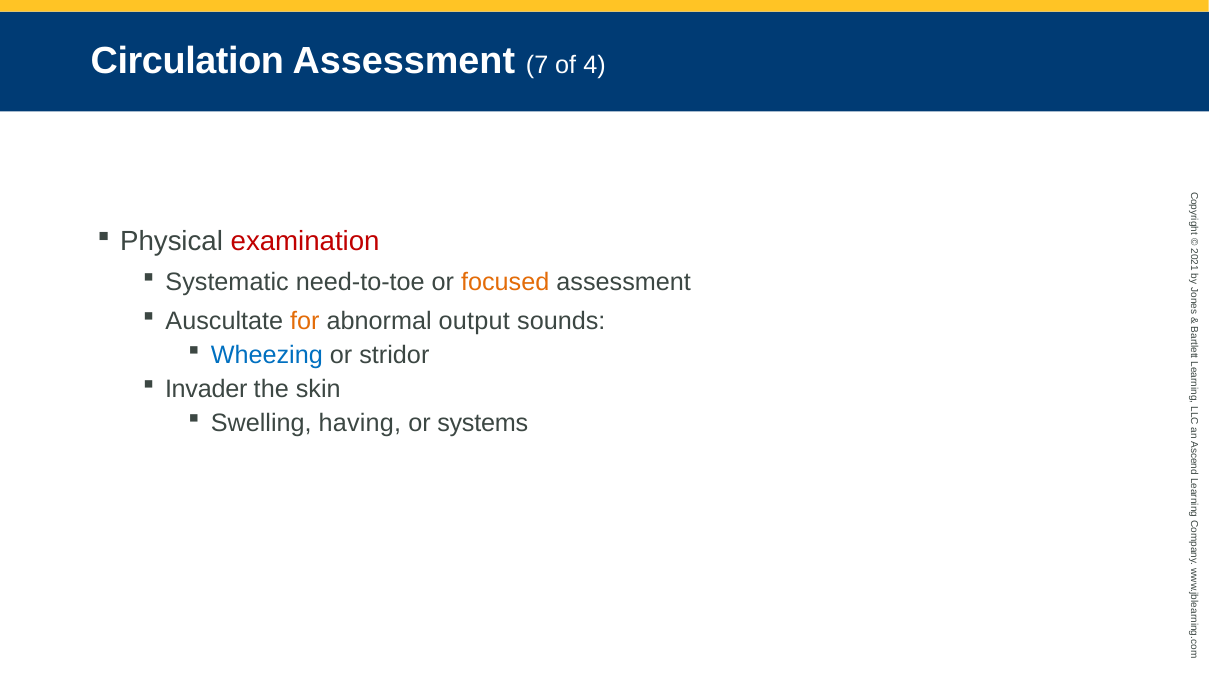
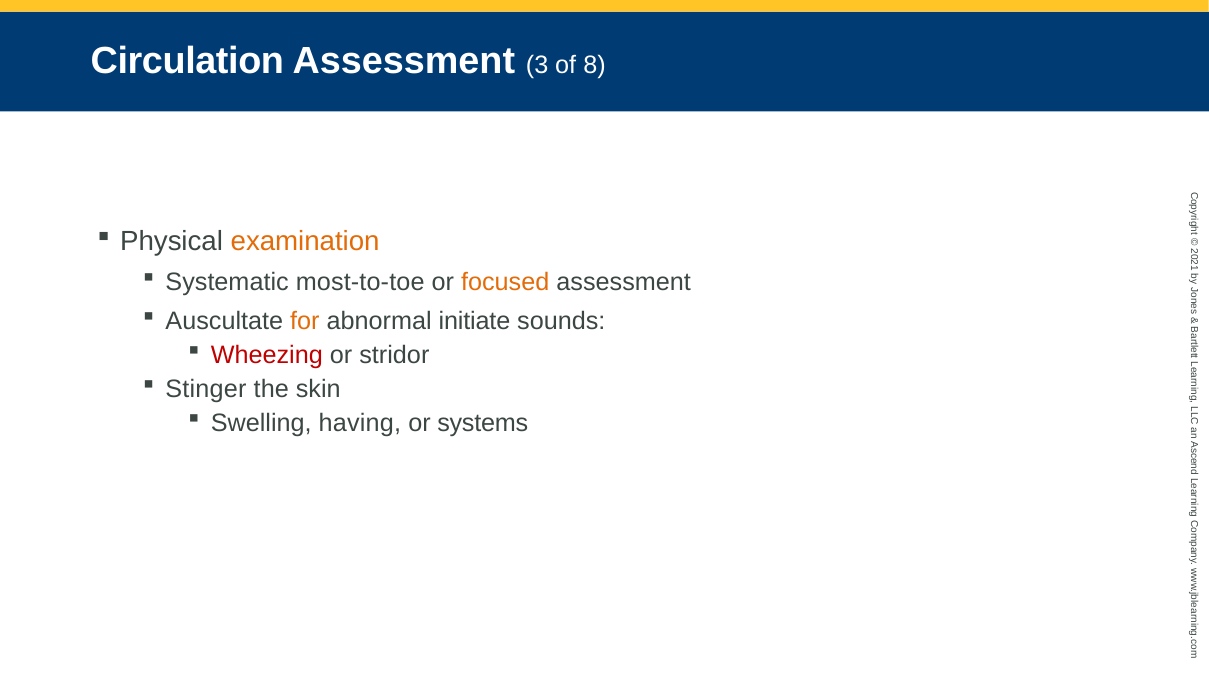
7: 7 -> 3
4: 4 -> 8
examination colour: red -> orange
need-to-toe: need-to-toe -> most-to-toe
output: output -> initiate
Wheezing colour: blue -> red
Invader: Invader -> Stinger
